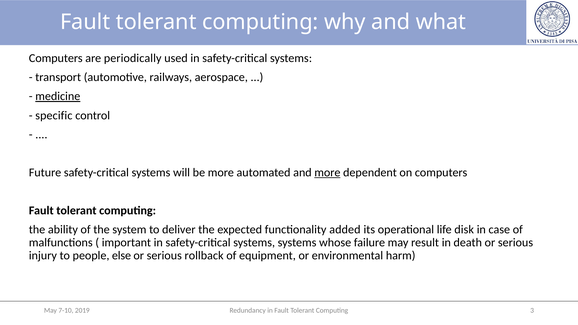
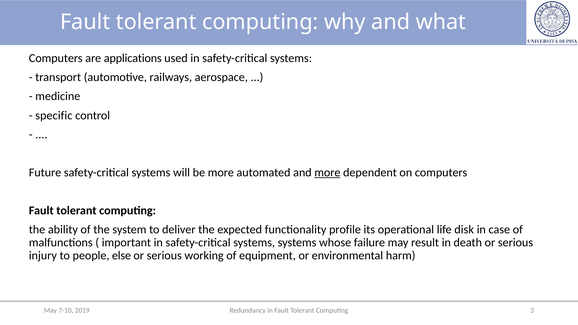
periodically: periodically -> applications
medicine underline: present -> none
added: added -> profile
rollback: rollback -> working
